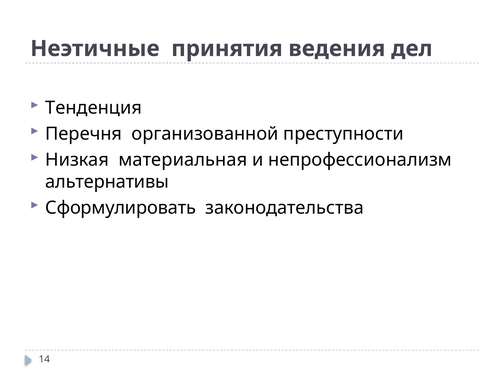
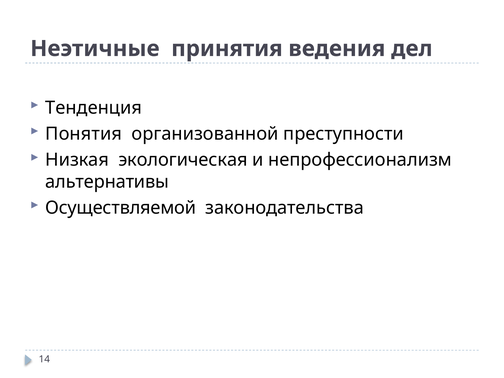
Перечня: Перечня -> Понятия
материальная: материальная -> экологическая
Сформулировать: Сформулировать -> Осуществляемой
